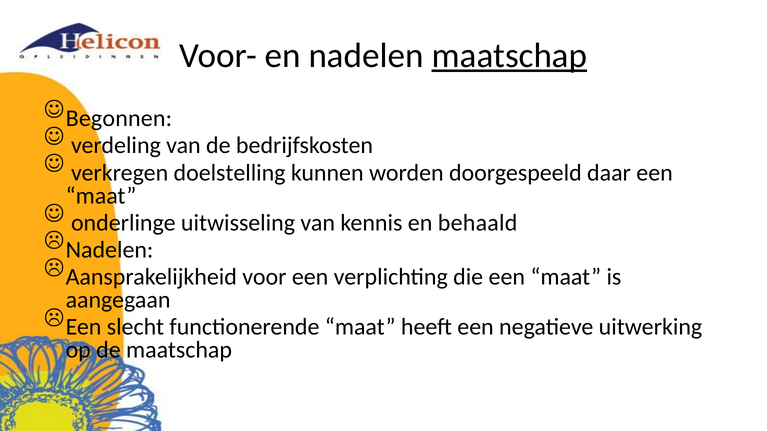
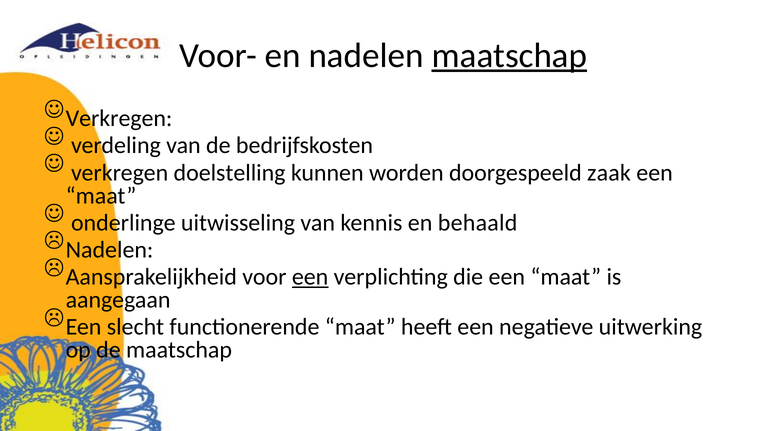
Begonnen at (119, 119): Begonnen -> Verkregen
daar: daar -> zaak
een at (310, 277) underline: none -> present
